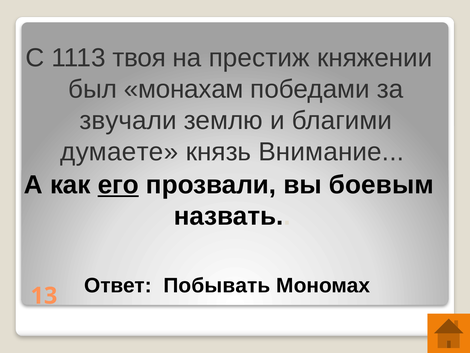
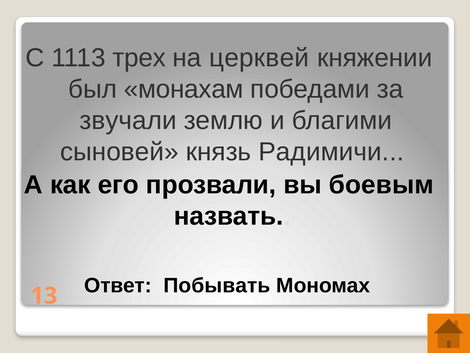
твоя: твоя -> трех
престиж: престиж -> церквей
думаете: думаете -> сыновей
Внимание: Внимание -> Радимичи
его underline: present -> none
